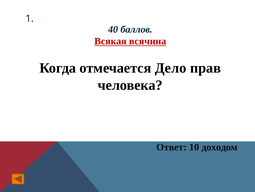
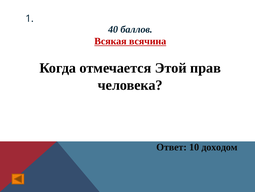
Дело: Дело -> Этой
